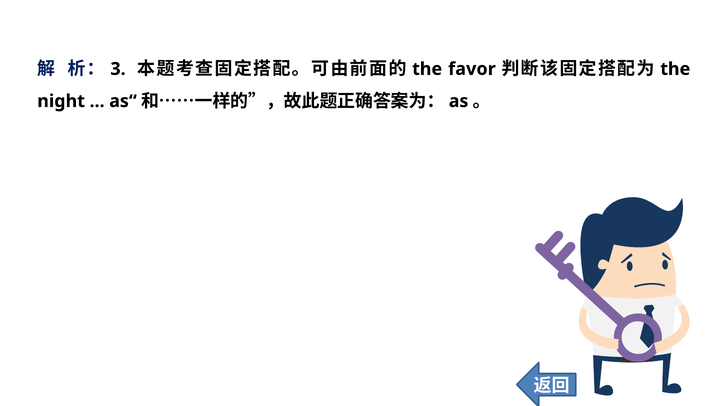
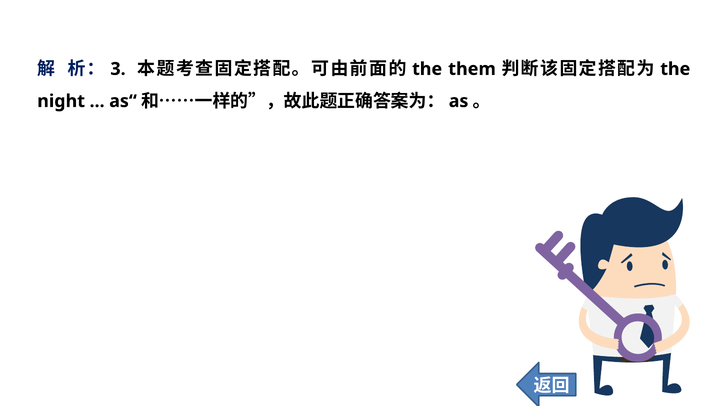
favor: favor -> them
